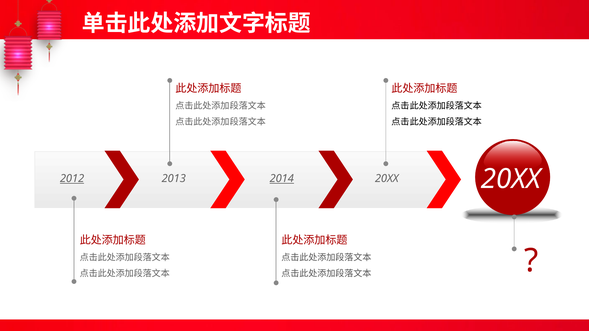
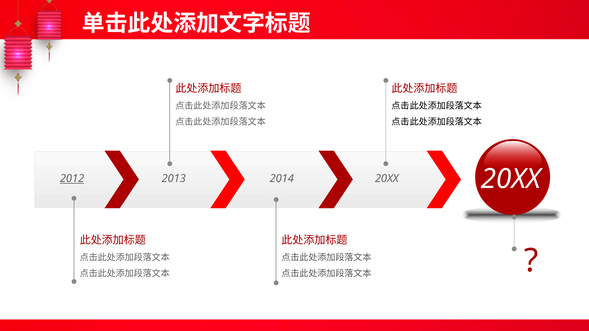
2014 underline: present -> none
